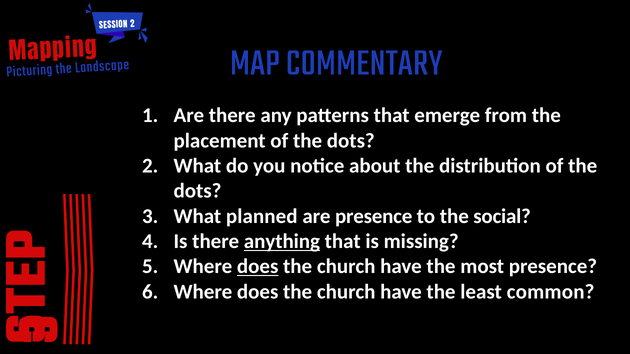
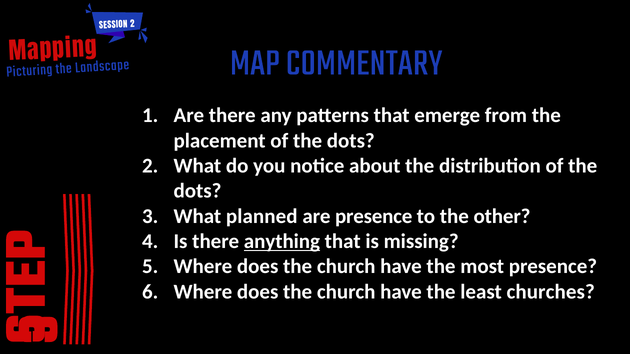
social: social -> other
does at (258, 267) underline: present -> none
common: common -> churches
